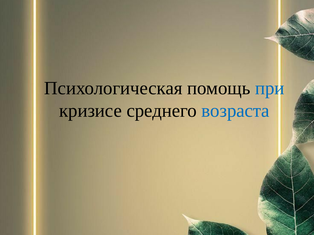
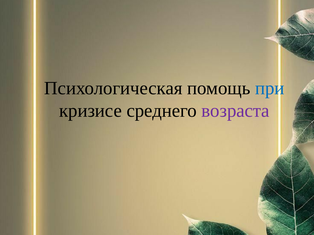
возраста colour: blue -> purple
